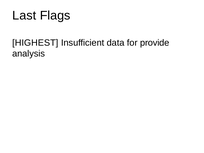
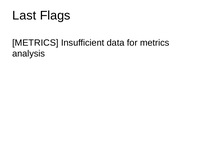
HIGHEST at (35, 43): HIGHEST -> METRICS
for provide: provide -> metrics
